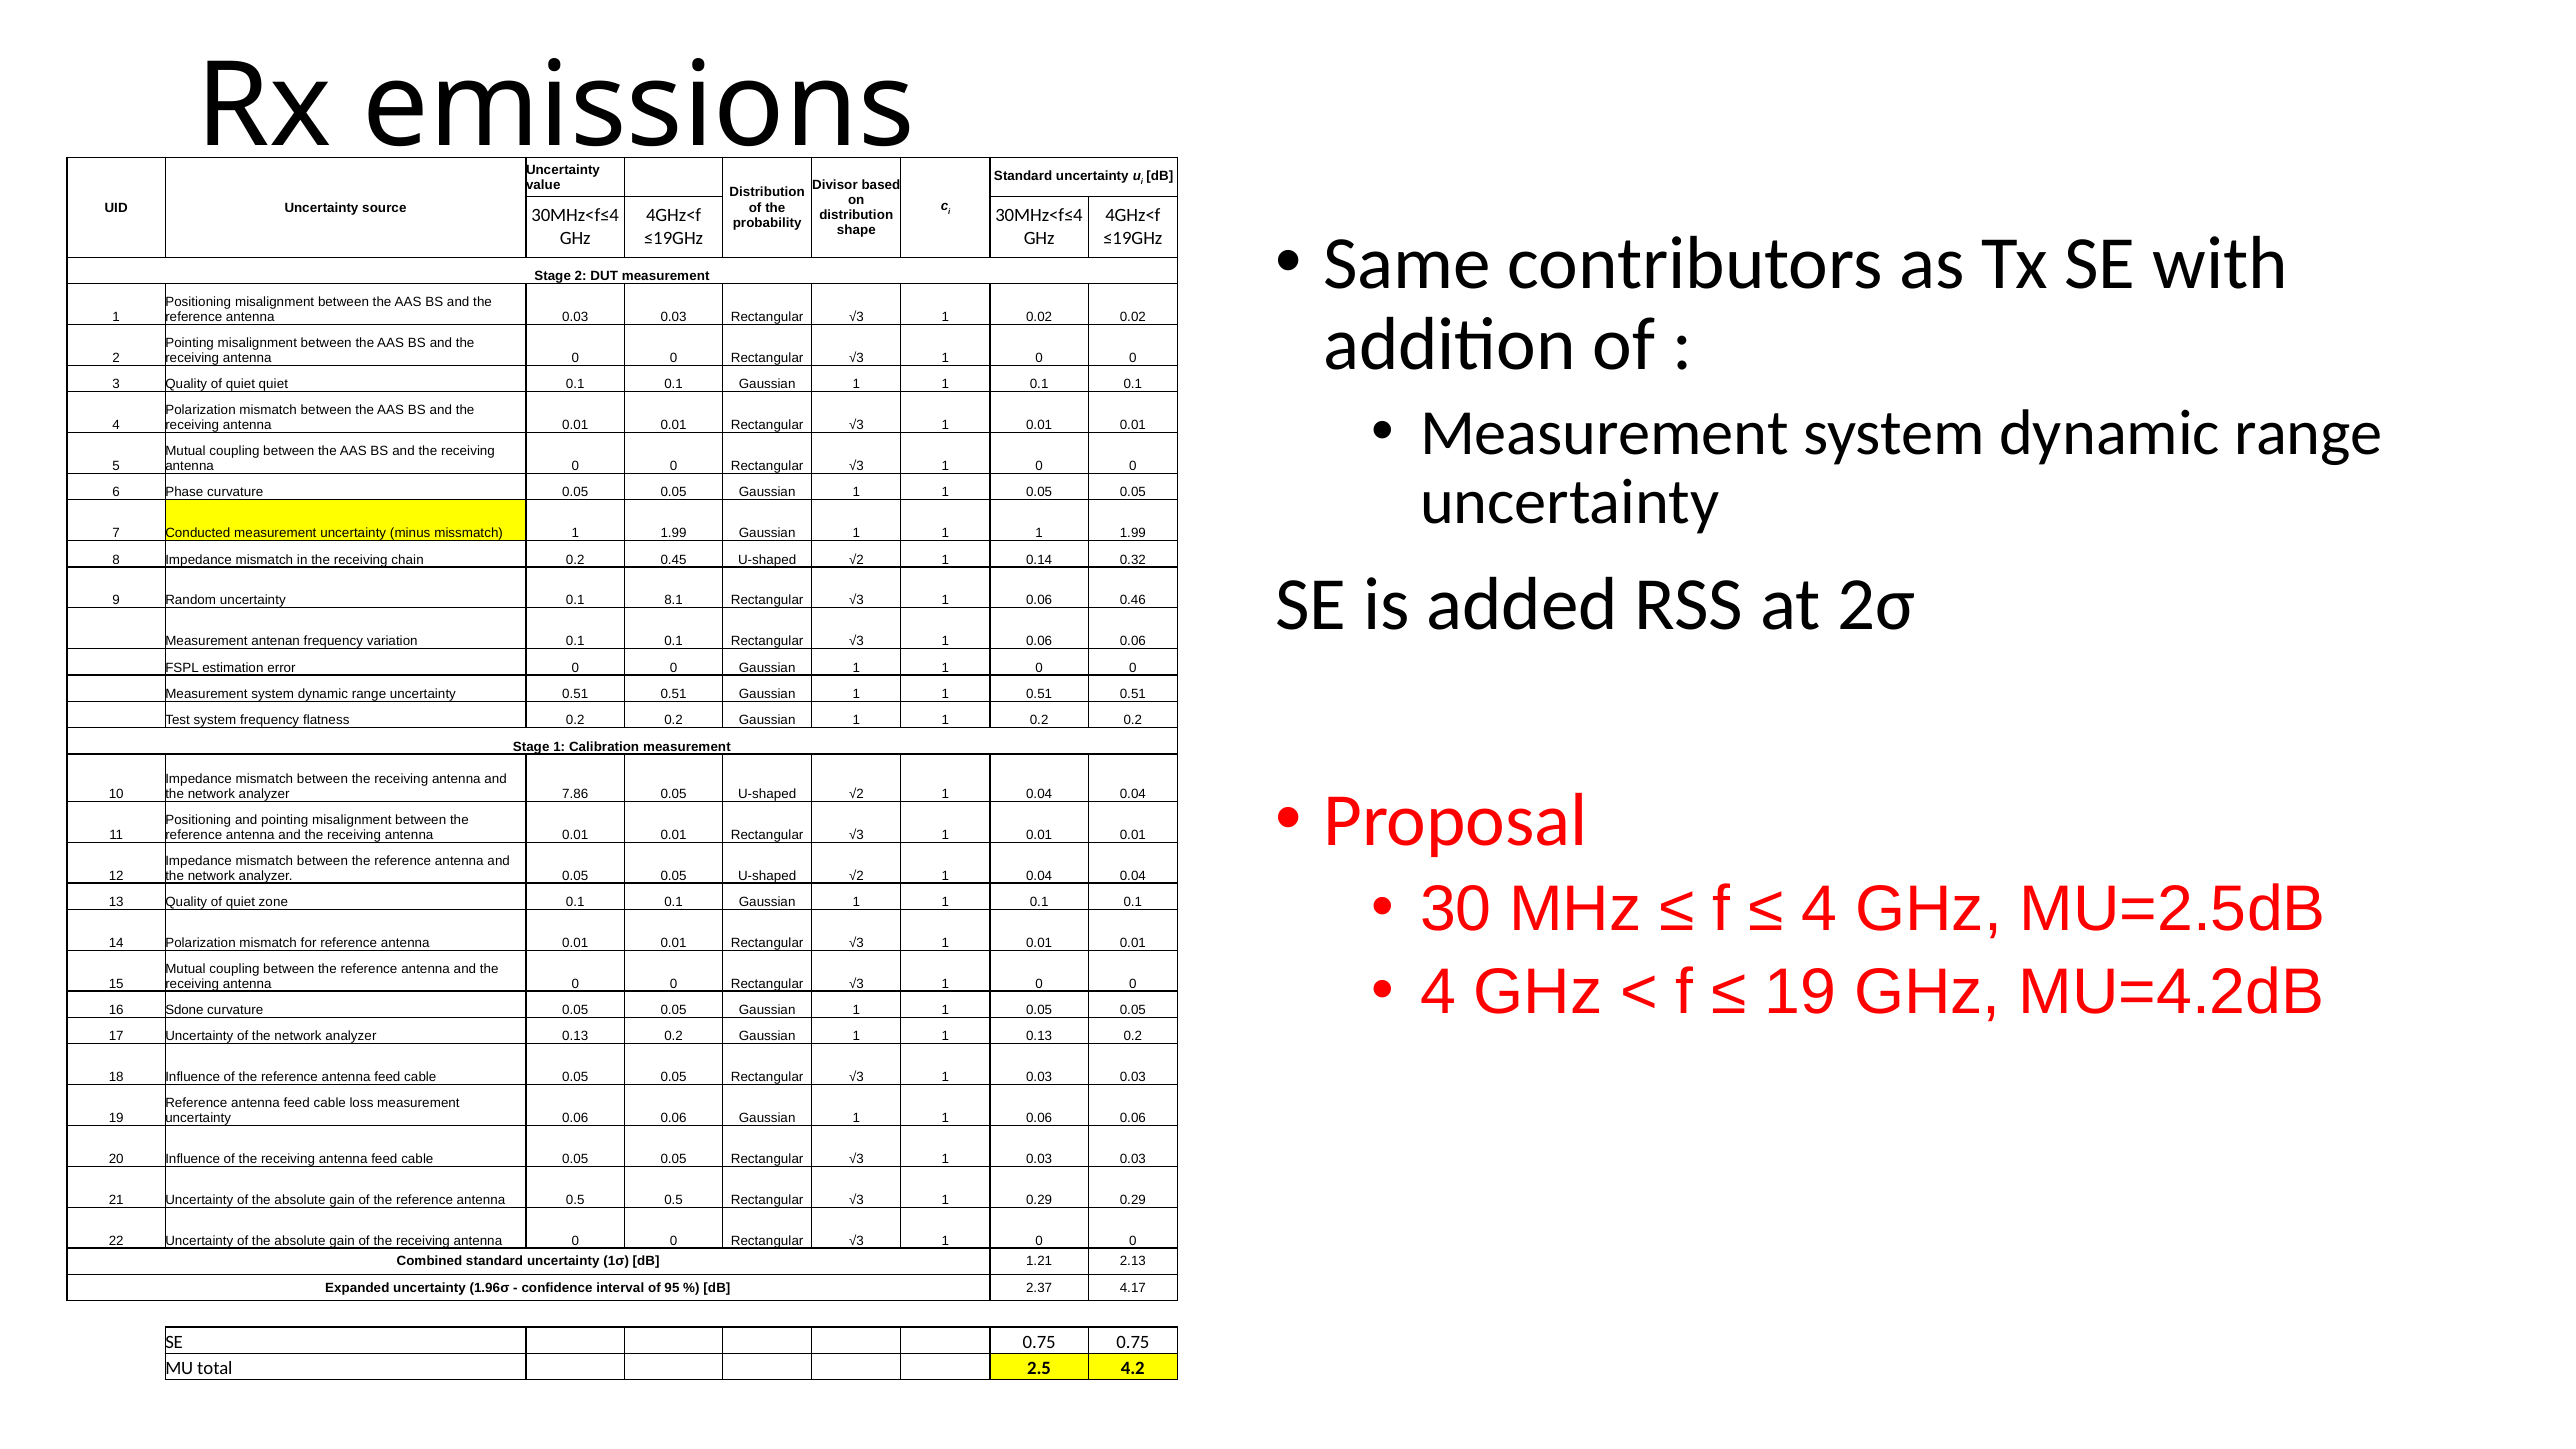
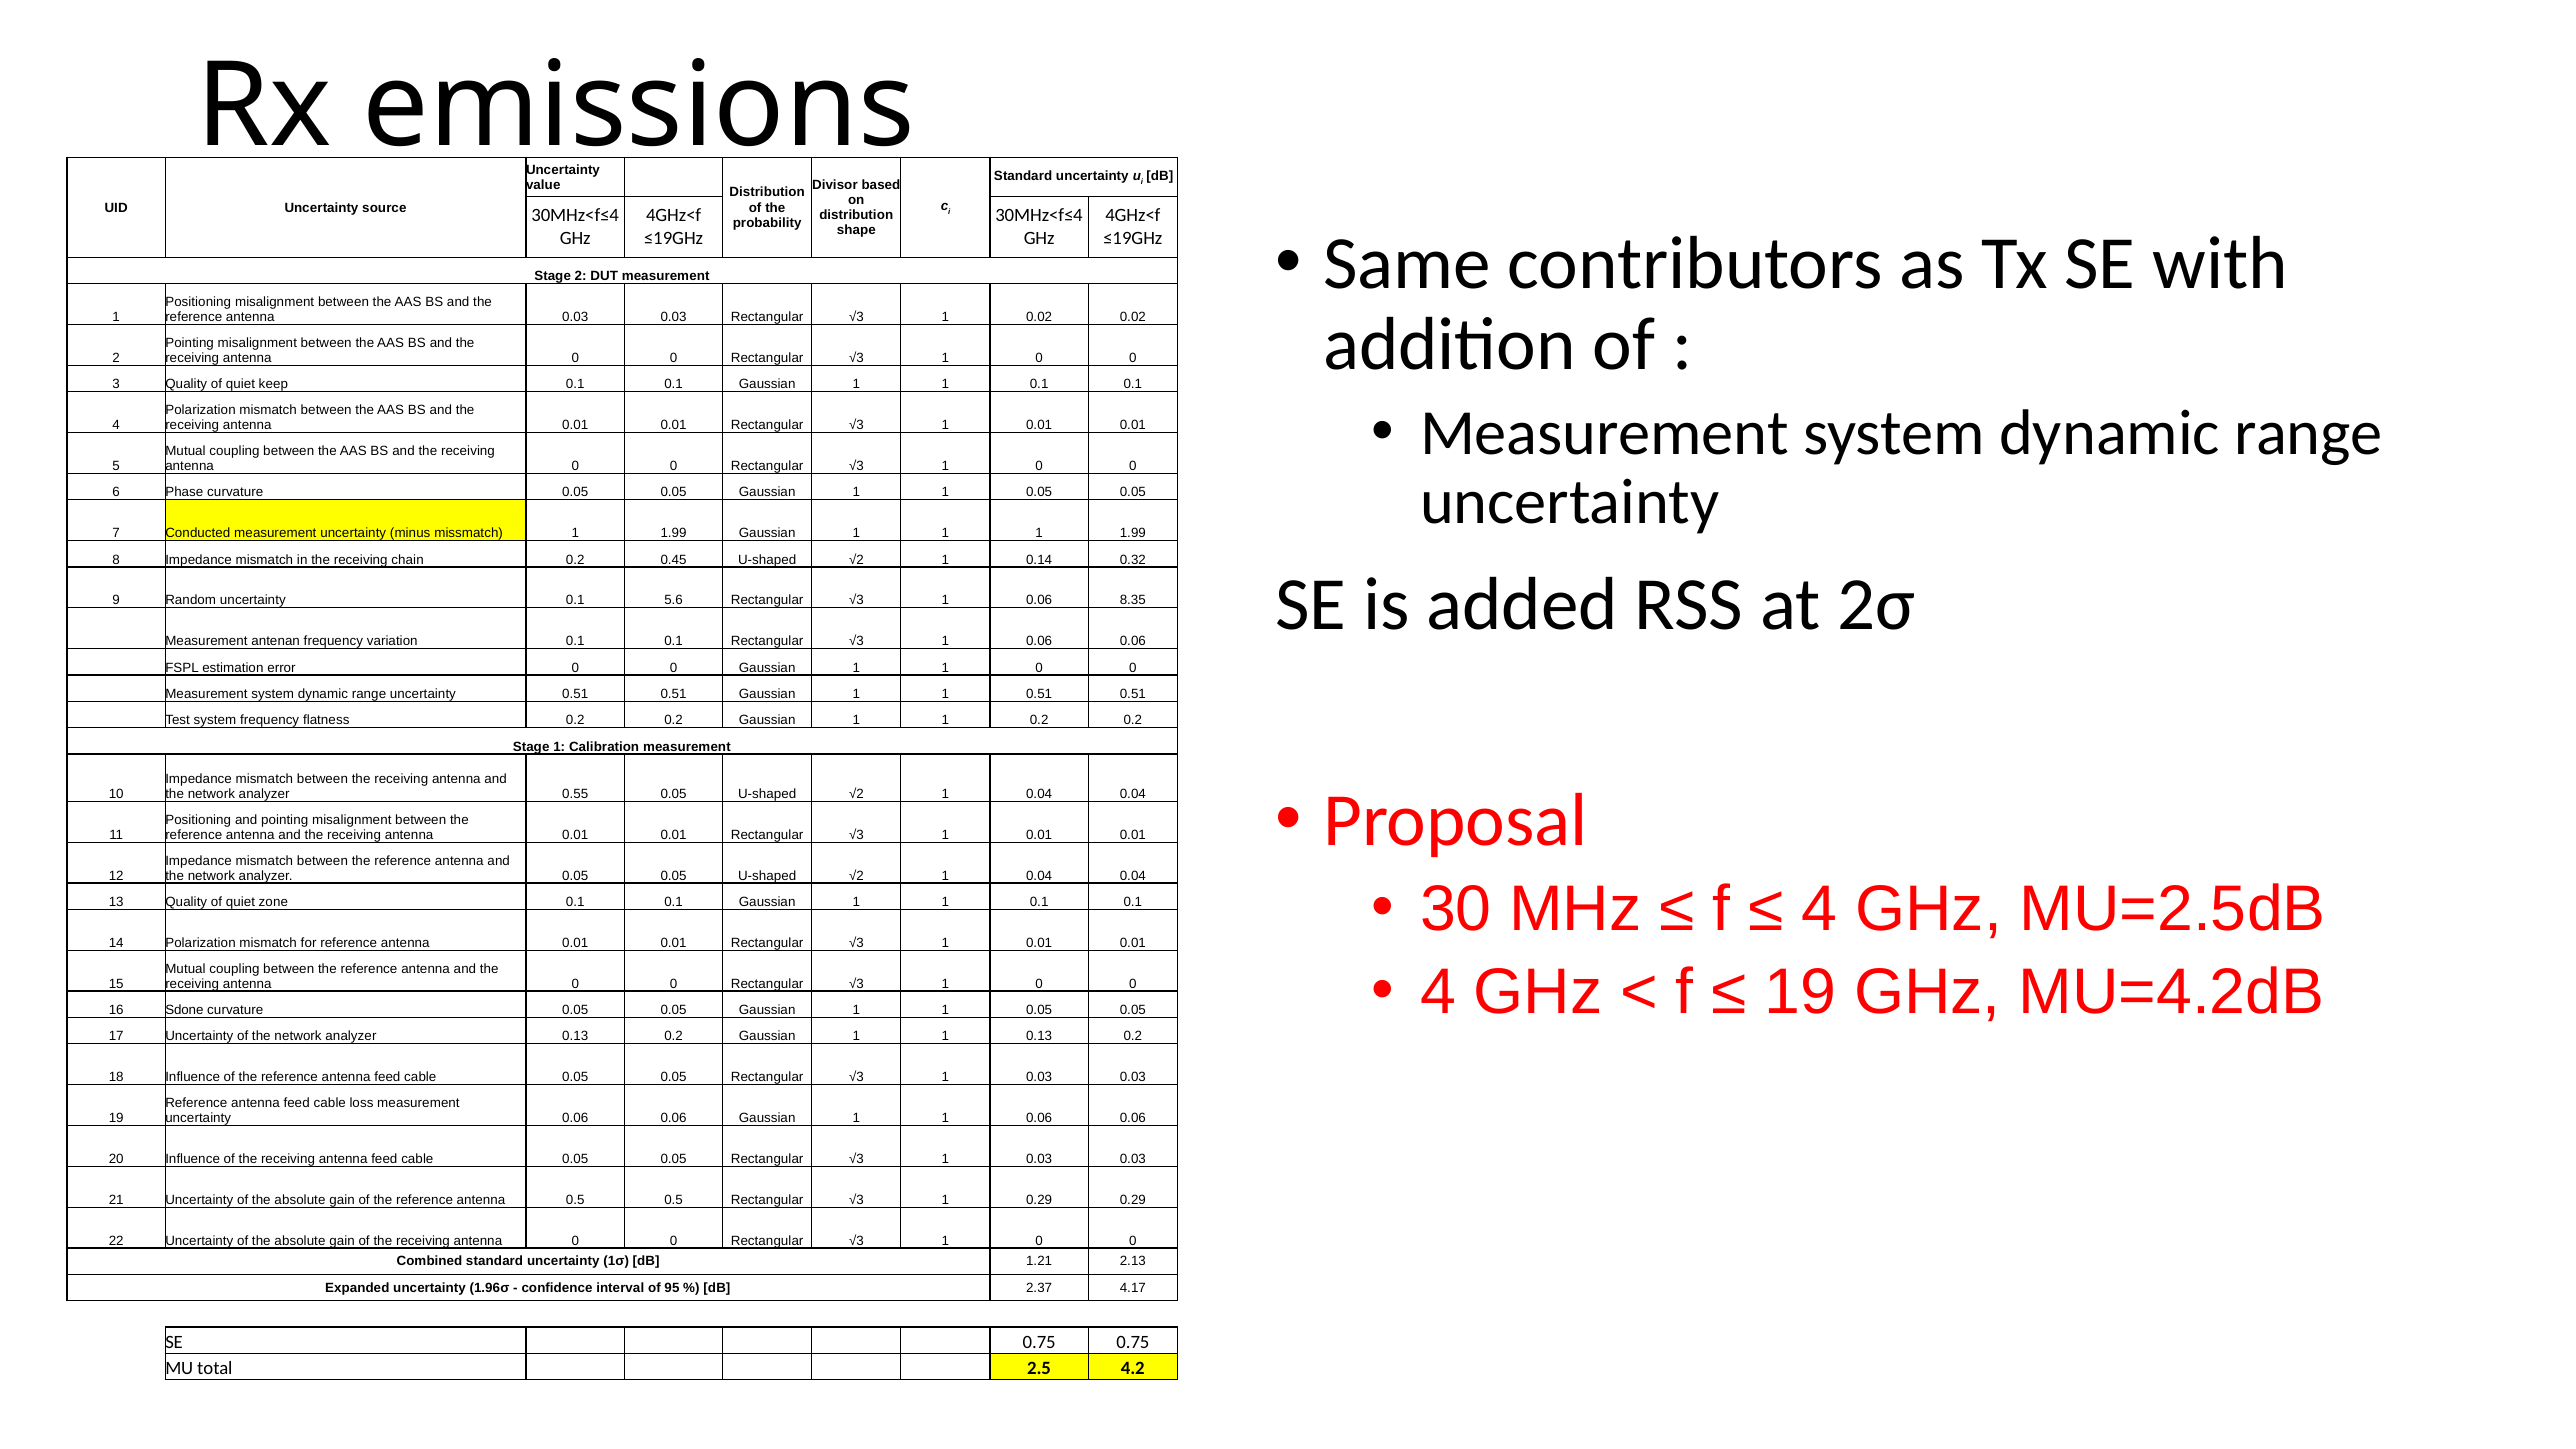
quiet quiet: quiet -> keep
8.1: 8.1 -> 5.6
0.46: 0.46 -> 8.35
7.86: 7.86 -> 0.55
